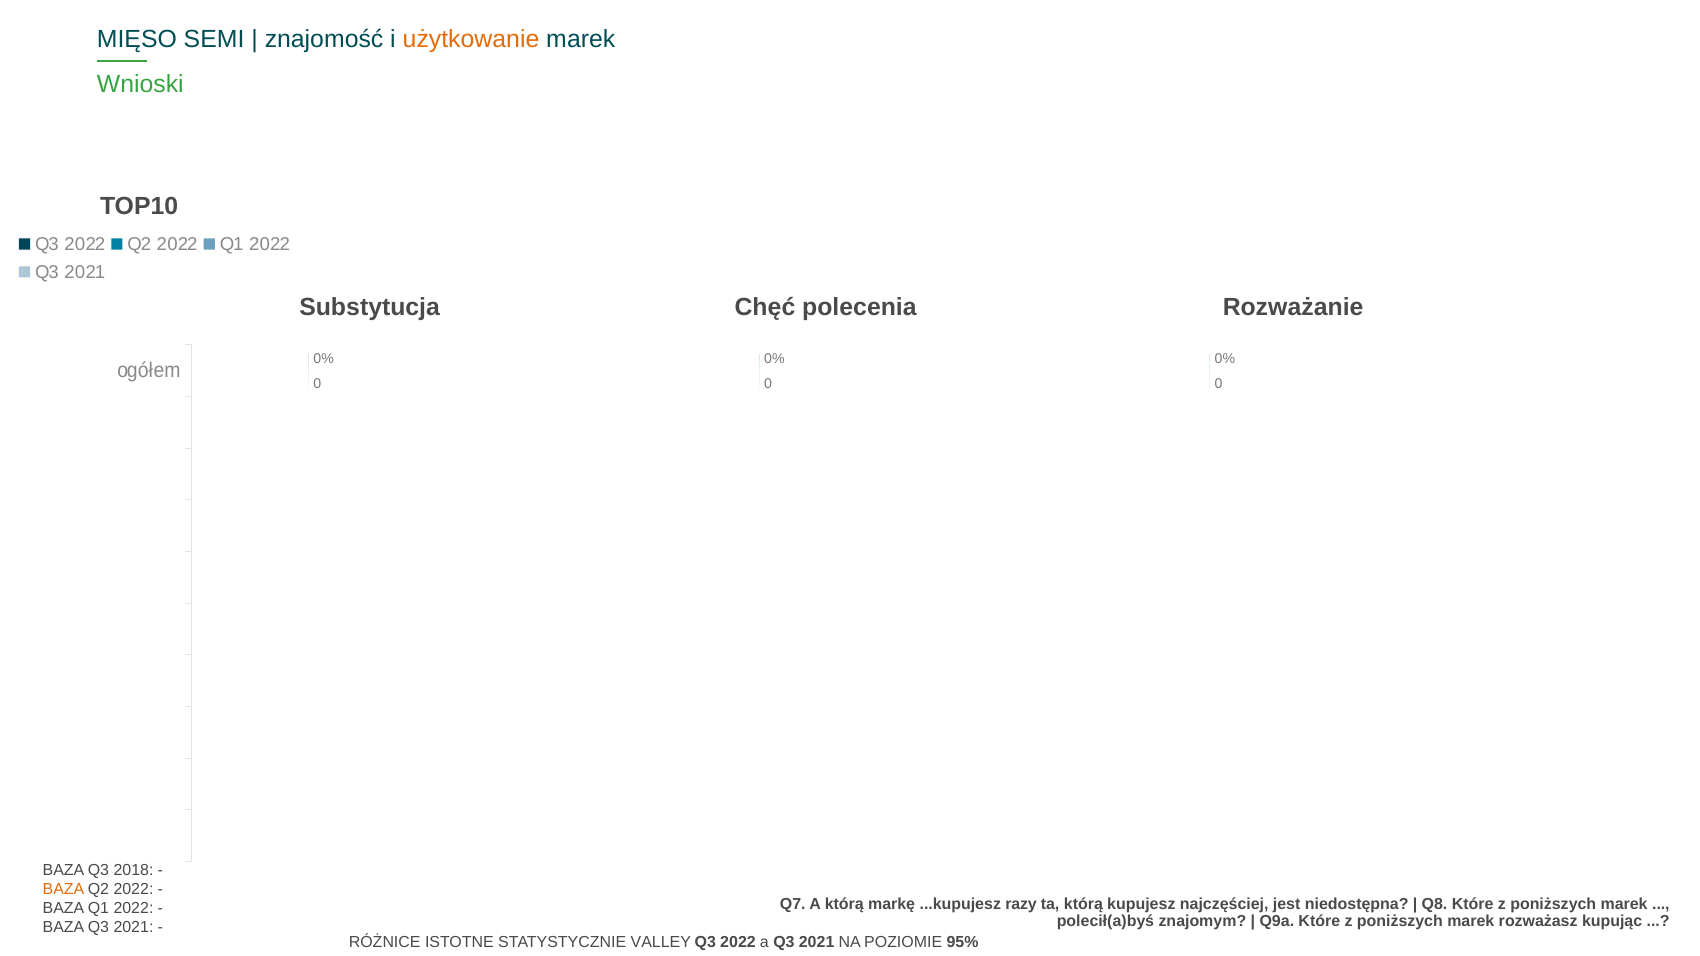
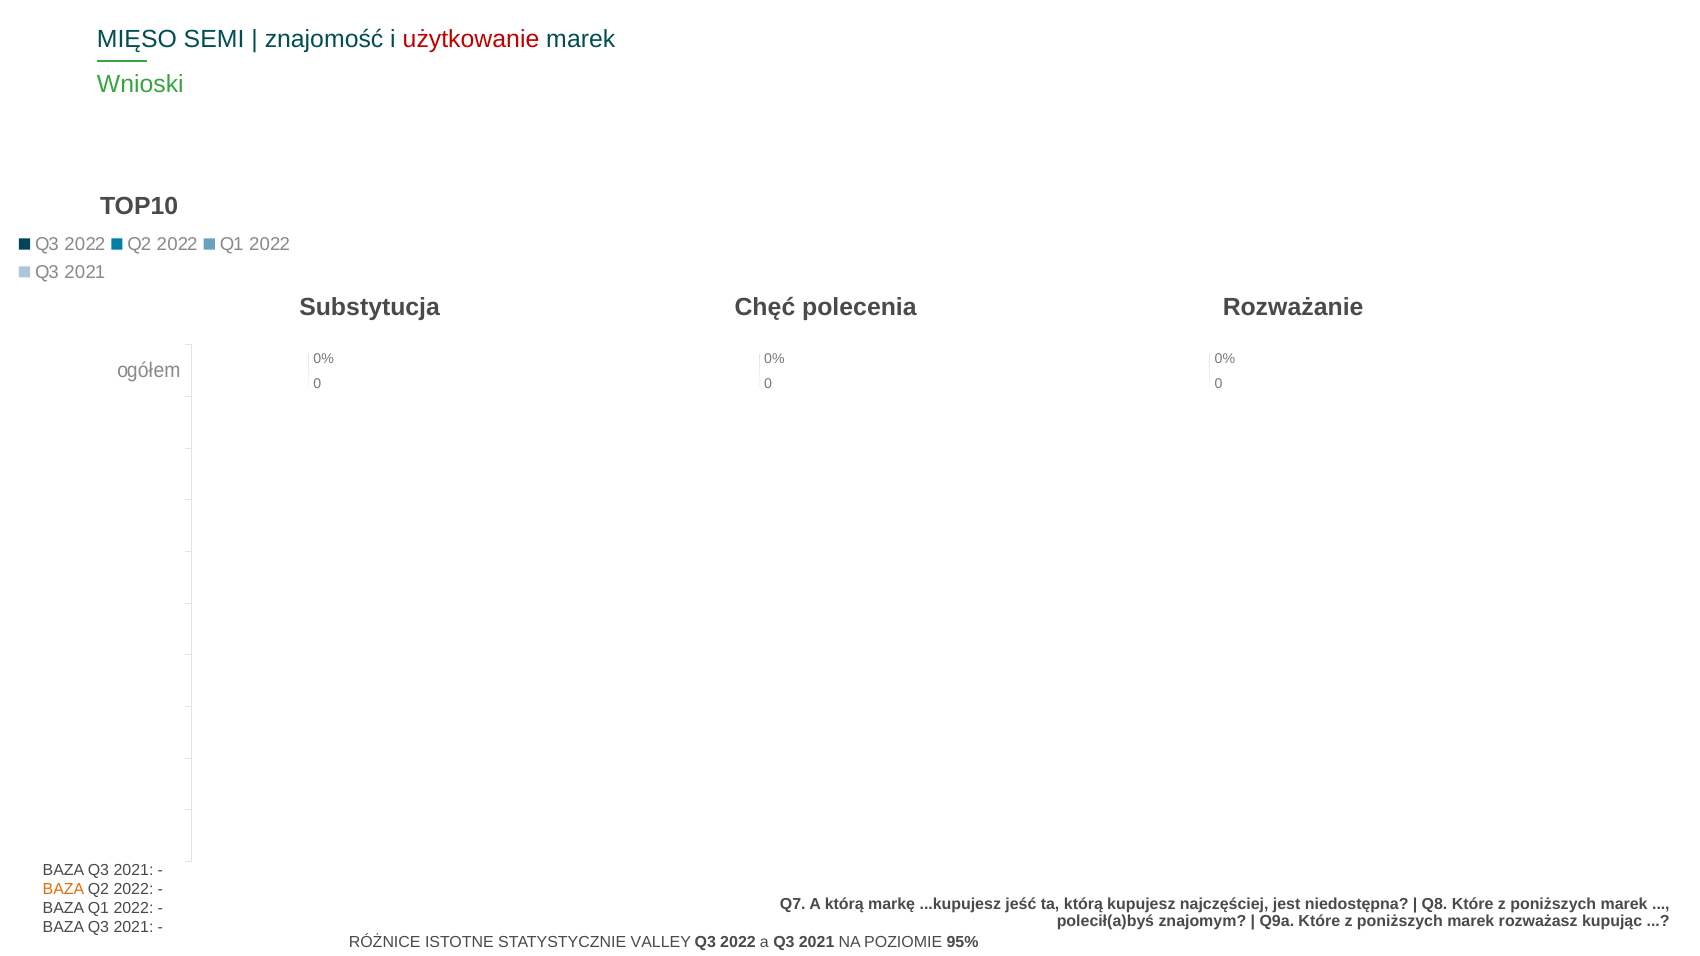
użytkowanie colour: orange -> red
2018 at (133, 870): 2018 -> 2021
razy: razy -> jeść
